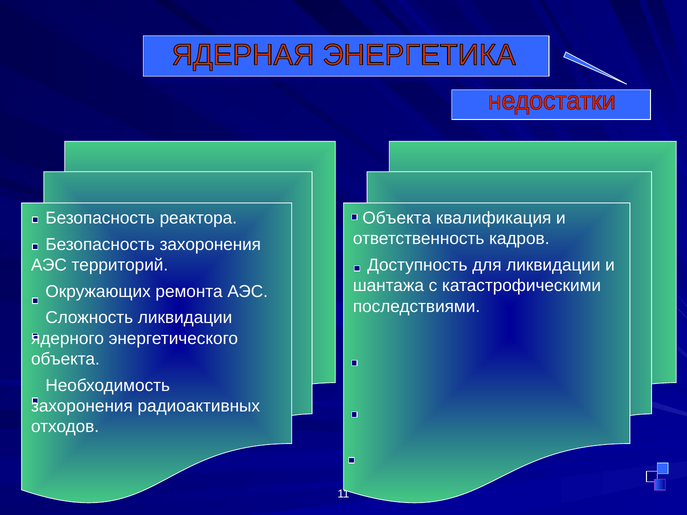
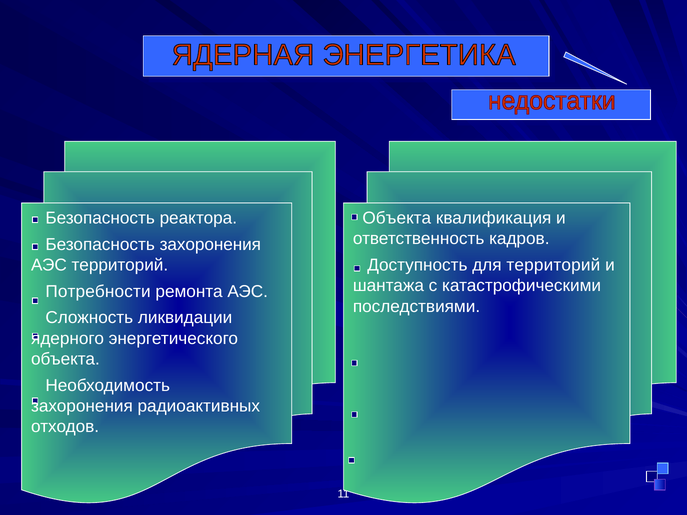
для ликвидации: ликвидации -> территорий
Окружающих: Окружающих -> Потребности
